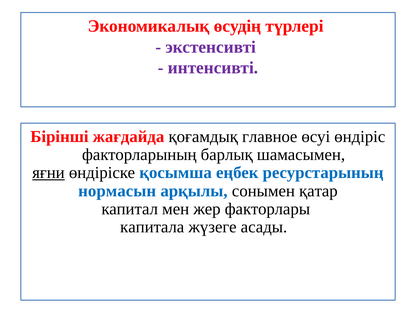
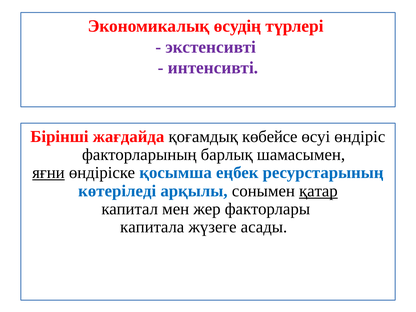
главное: главное -> көбейсе
нормасын: нормасын -> көтеріледі
қатар underline: none -> present
